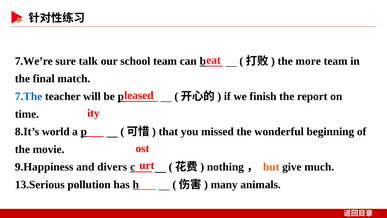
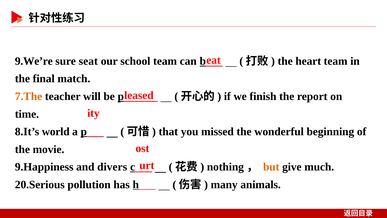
7.We’re: 7.We’re -> 9.We’re
talk: talk -> seat
more: more -> heart
7.The colour: blue -> orange
13.Serious: 13.Serious -> 20.Serious
